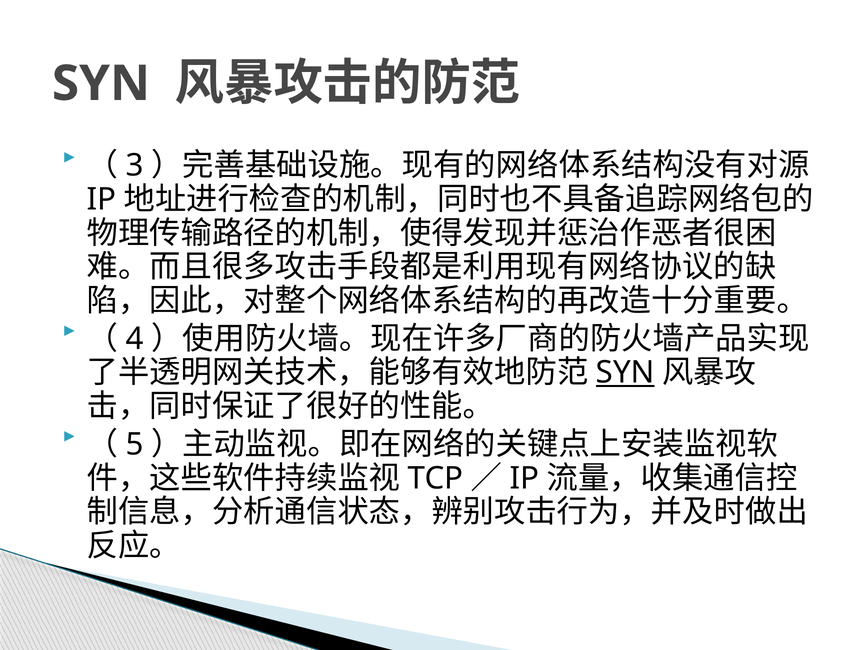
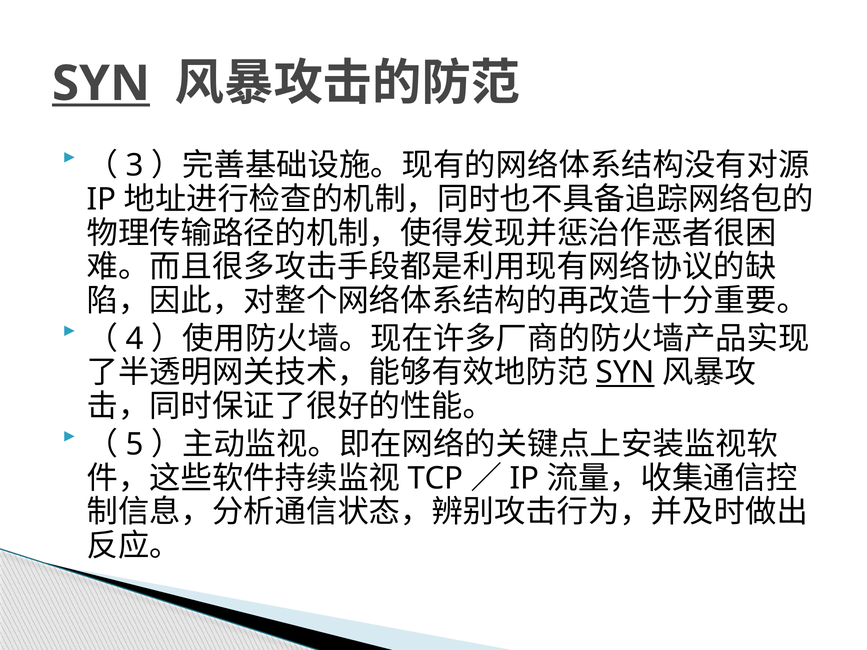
SYN at (101, 84) underline: none -> present
